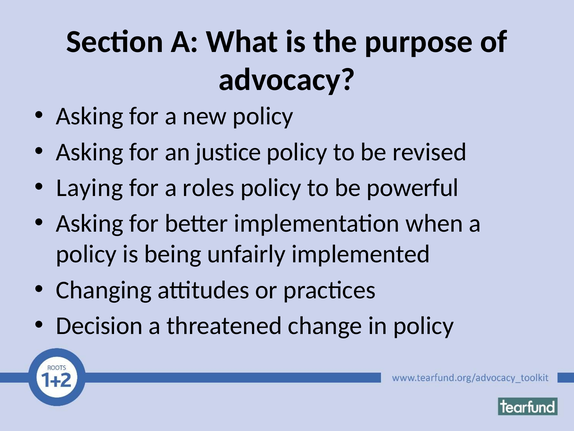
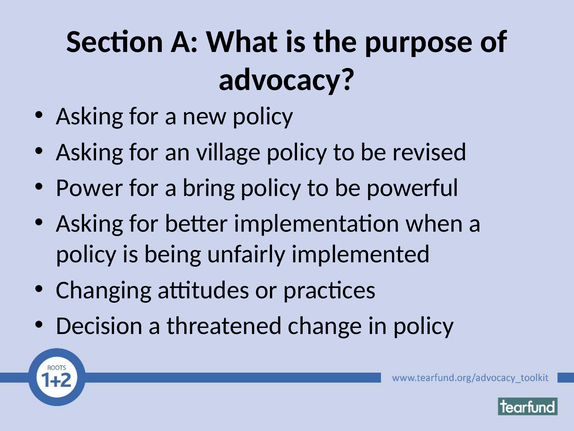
justice: justice -> village
Laying: Laying -> Power
roles: roles -> bring
